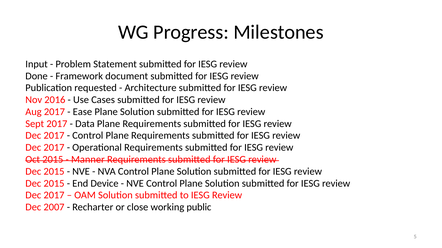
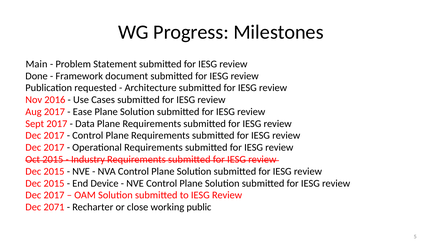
Input: Input -> Main
Manner: Manner -> Industry
2007: 2007 -> 2071
